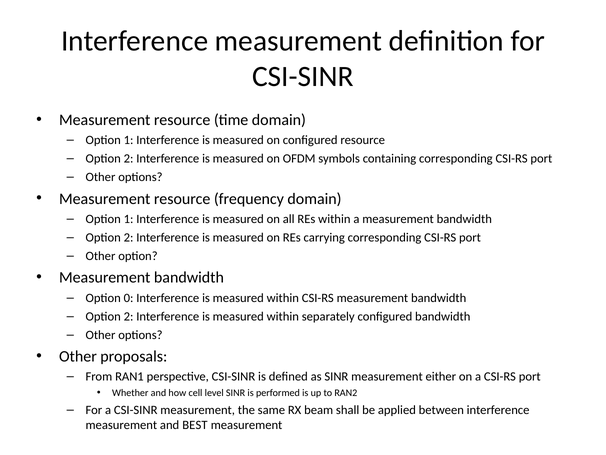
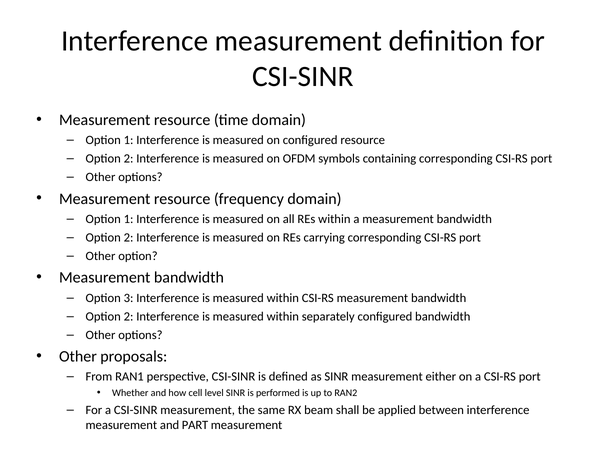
0: 0 -> 3
BEST: BEST -> PART
